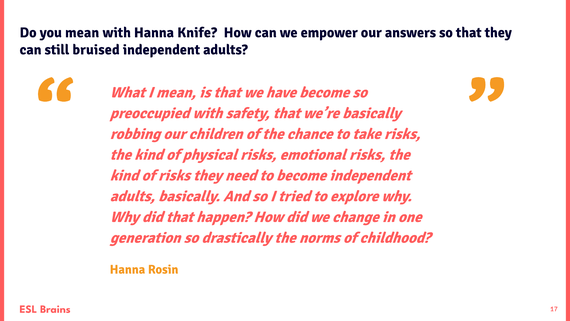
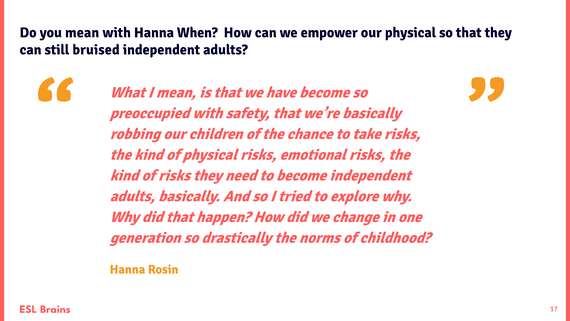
Knife: Knife -> When
our answers: answers -> physical
